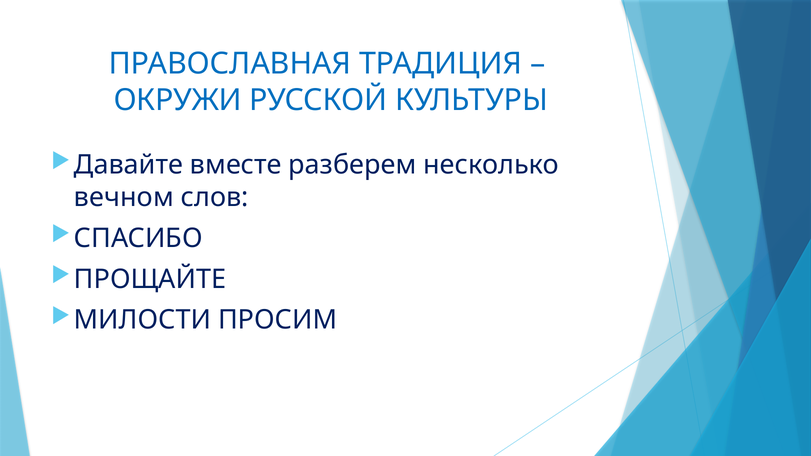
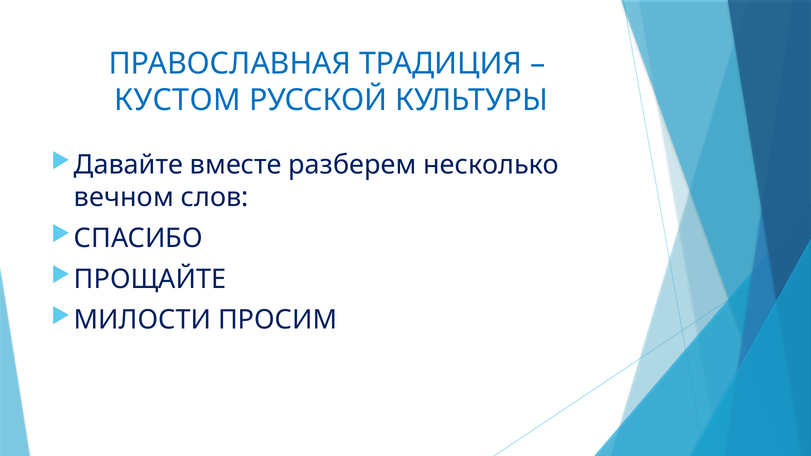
ОКРУЖИ: ОКРУЖИ -> КУСТОМ
